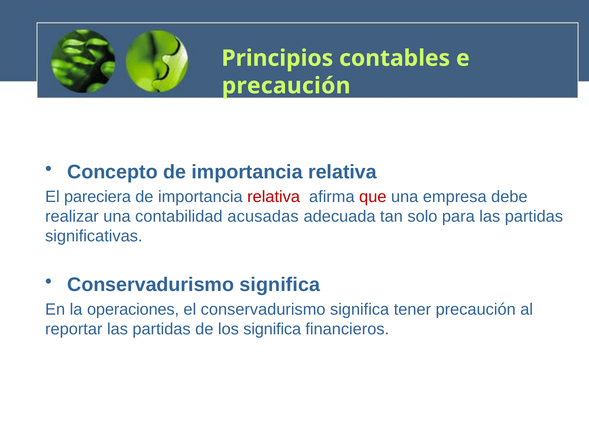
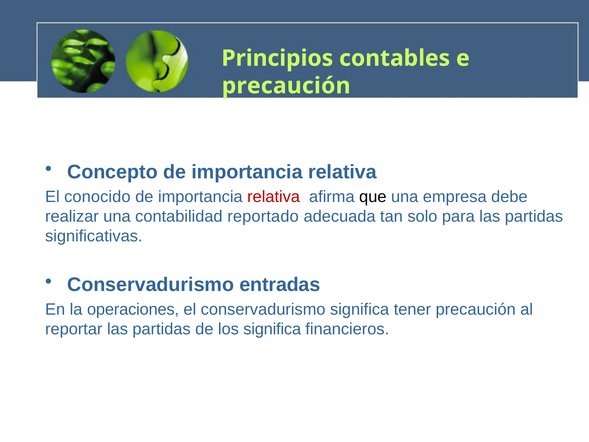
pareciera: pareciera -> conocido
que colour: red -> black
acusadas: acusadas -> reportado
significa at (280, 285): significa -> entradas
